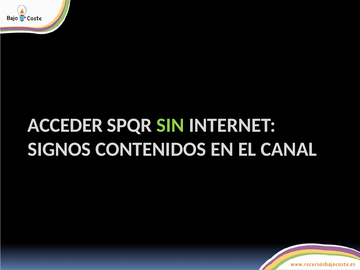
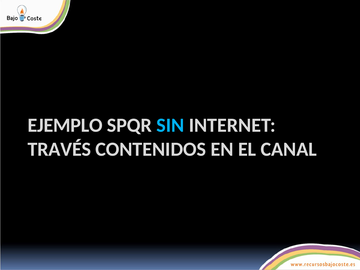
ACCEDER: ACCEDER -> EJEMPLO
SIN colour: light green -> light blue
SIGNOS: SIGNOS -> TRAVÉS
